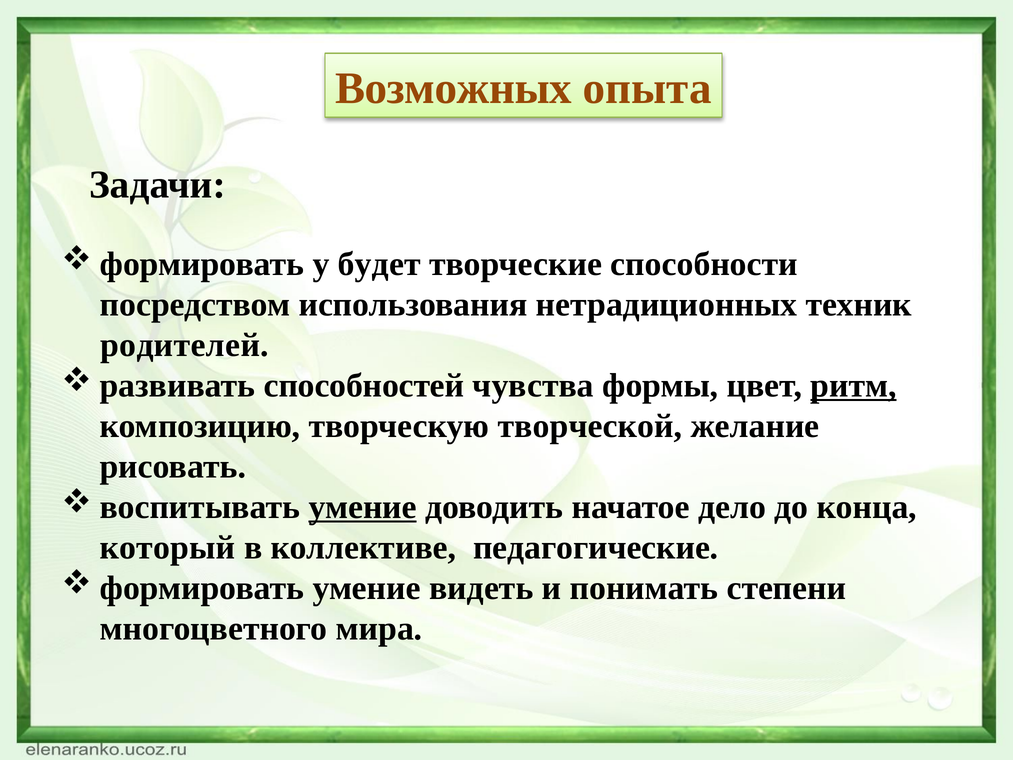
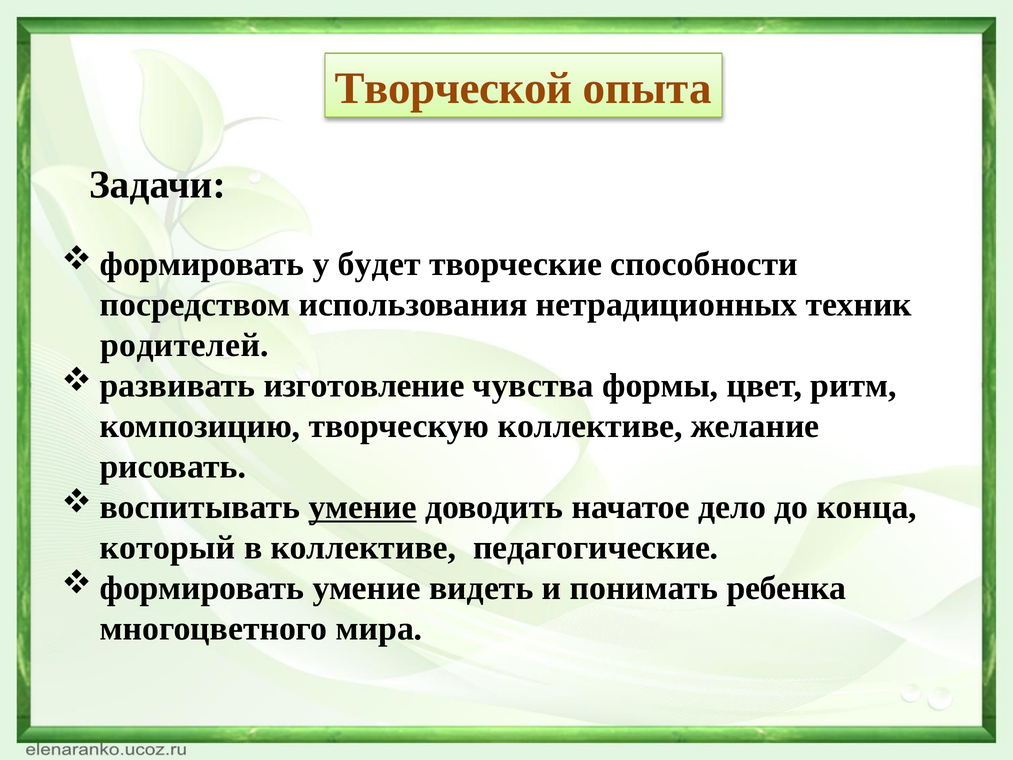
Возможных: Возможных -> Творческой
способностей: способностей -> изготовление
ритм underline: present -> none
творческую творческой: творческой -> коллективе
степени: степени -> ребенка
